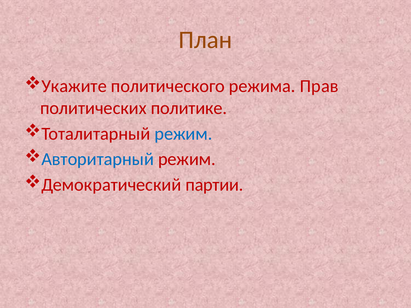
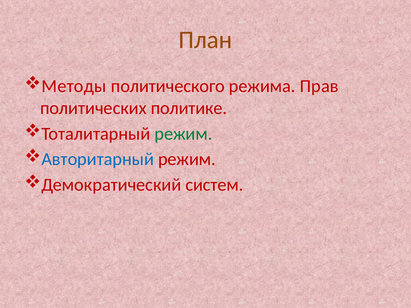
Укажите: Укажите -> Методы
режим at (183, 134) colour: blue -> green
партии: партии -> систем
